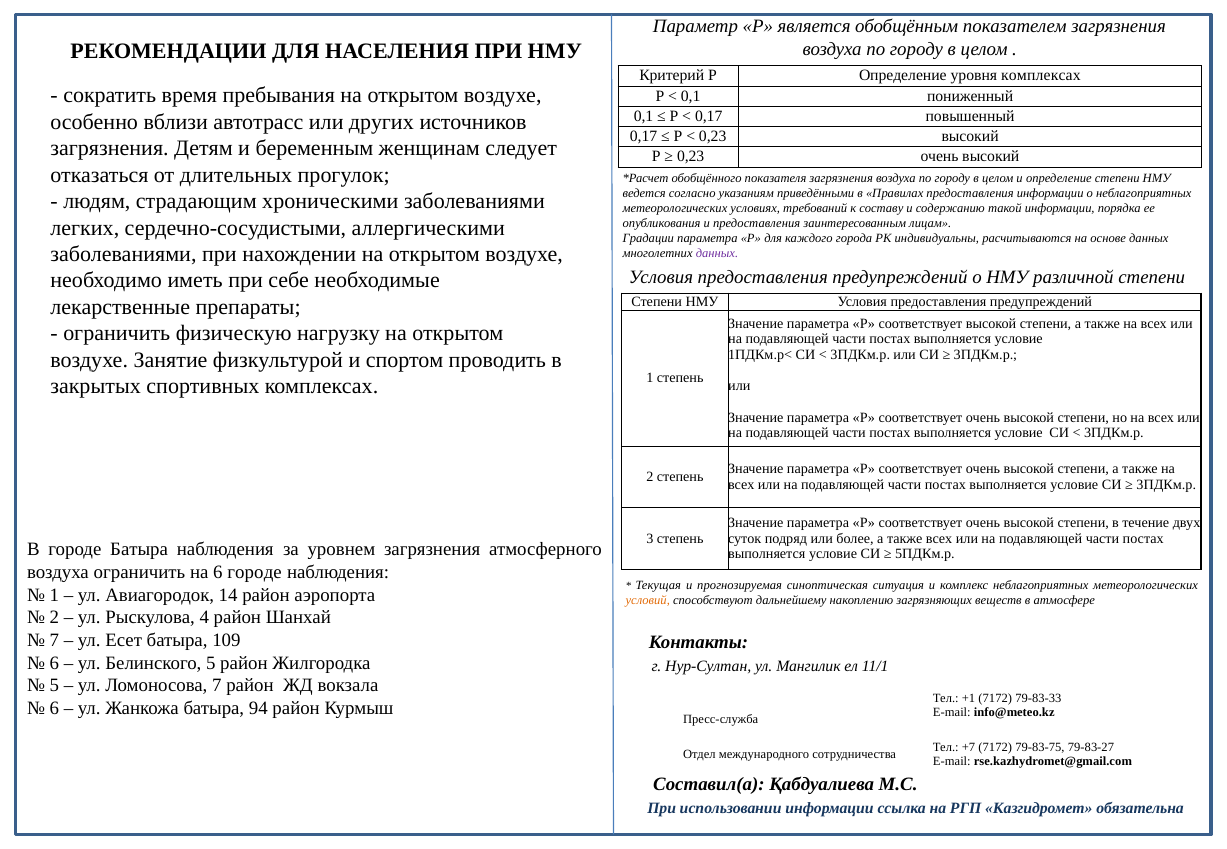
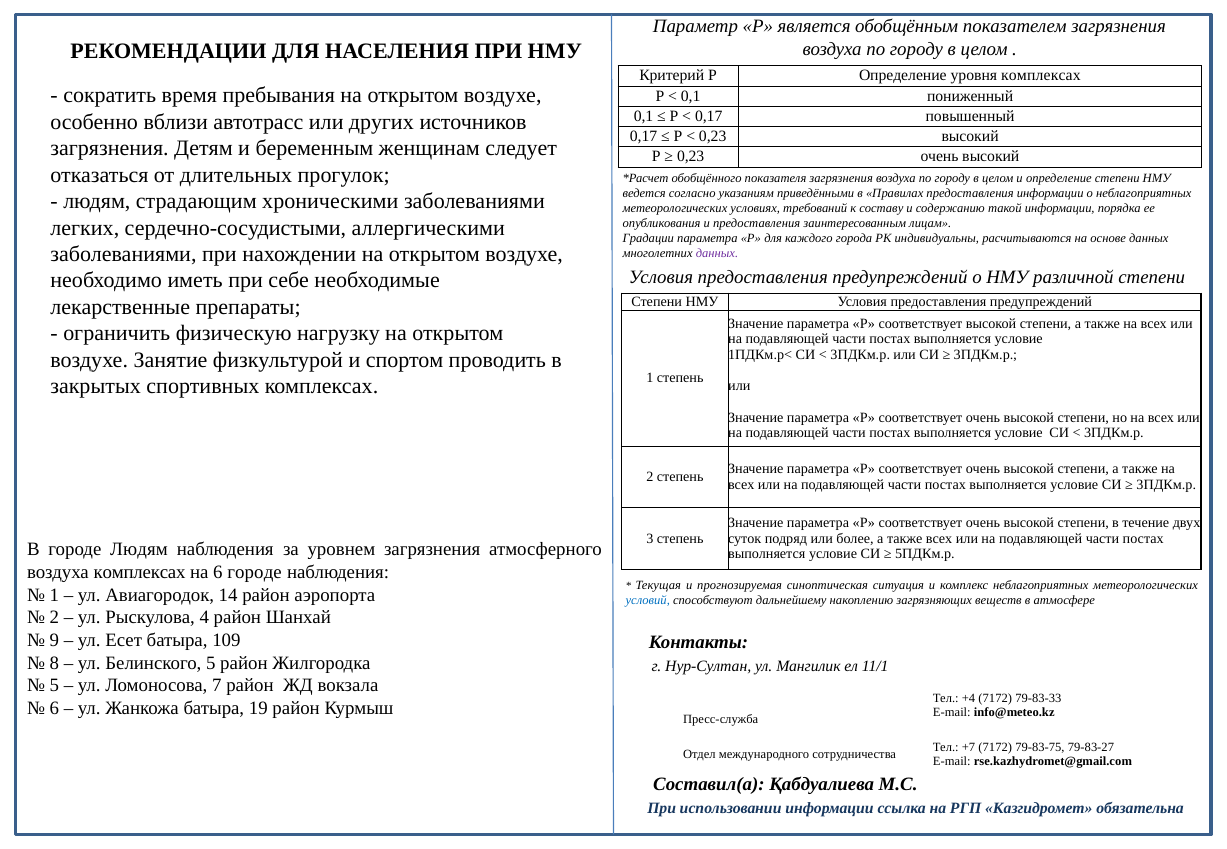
городе Батыра: Батыра -> Людям
воздуха ограничить: ограничить -> комплексах
условий colour: orange -> blue
7 at (54, 641): 7 -> 9
6 at (54, 663): 6 -> 8
+1: +1 -> +4
94: 94 -> 19
